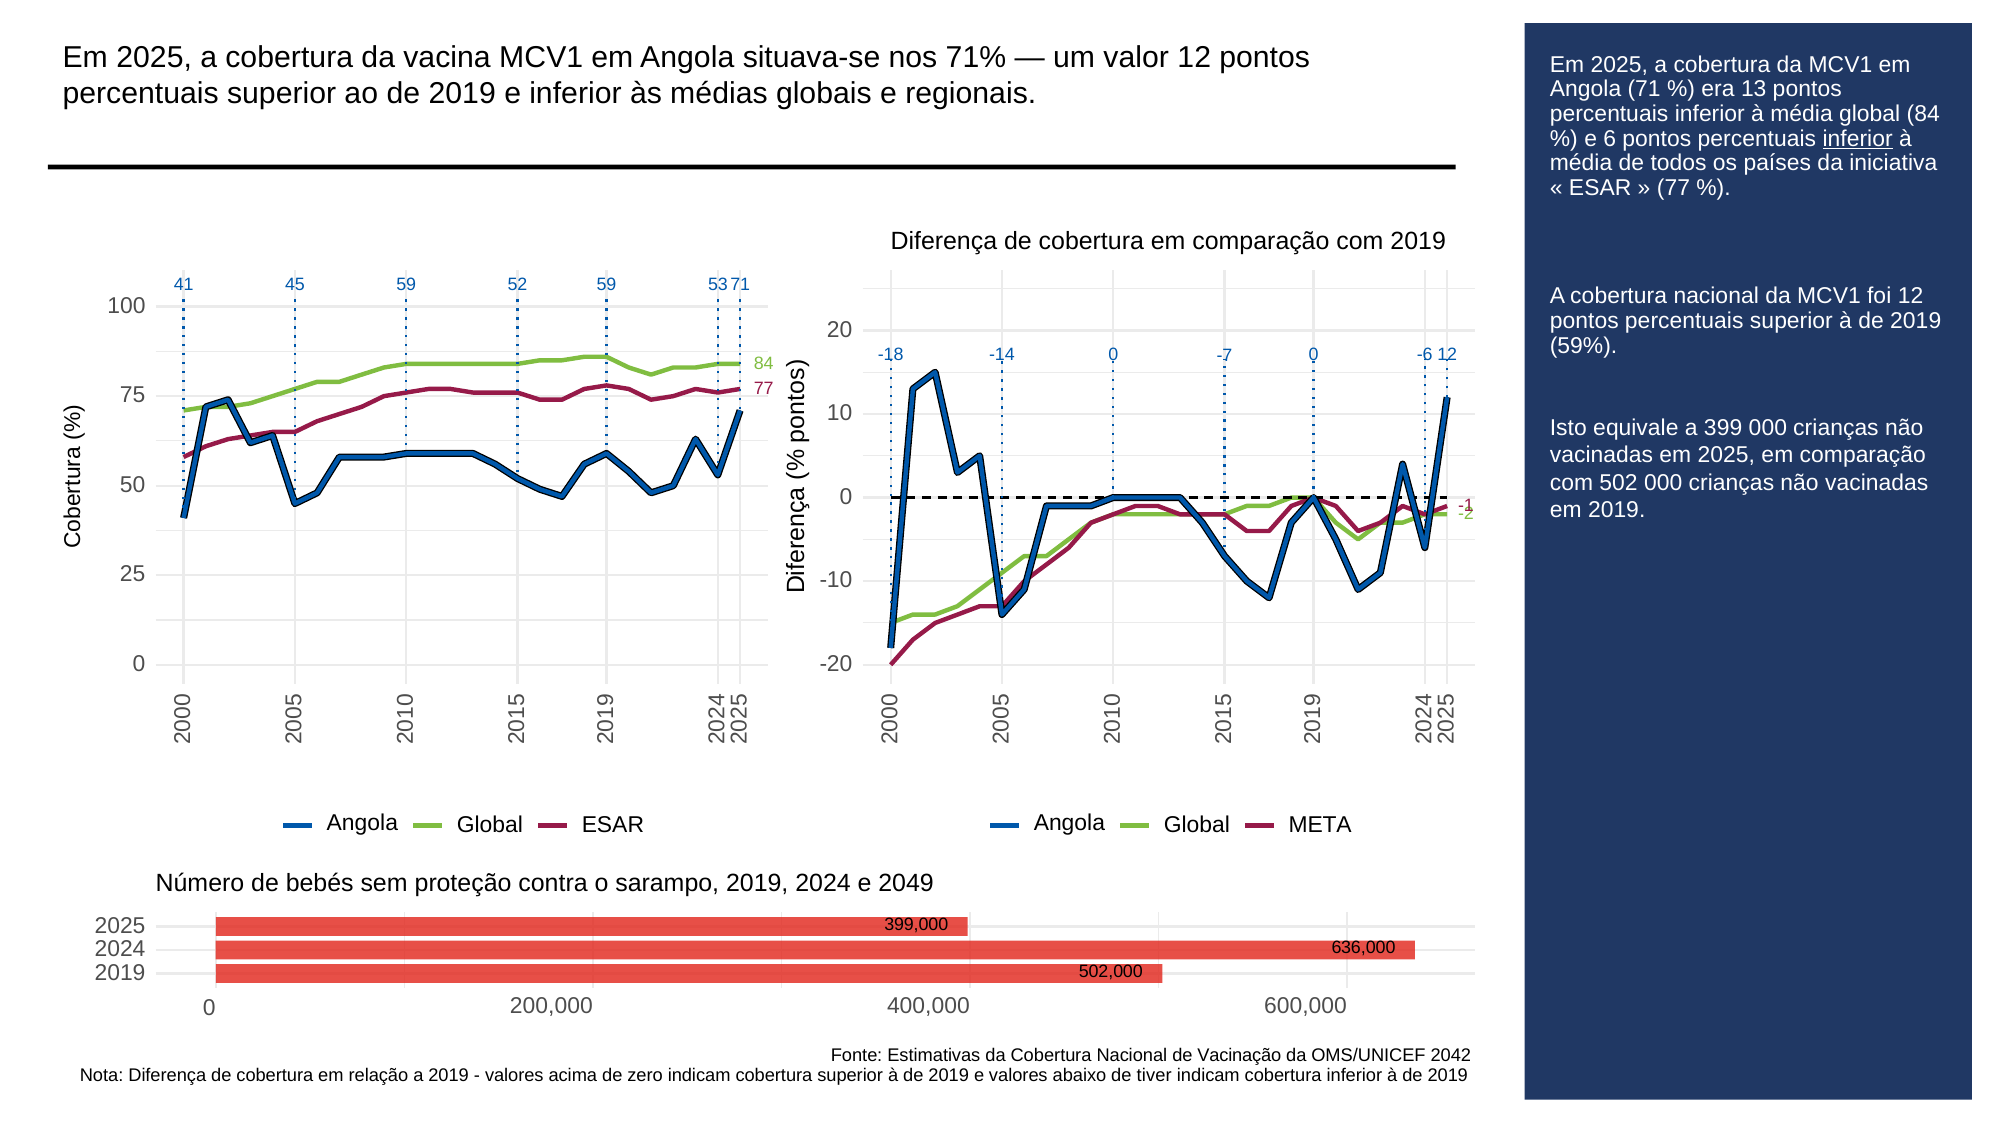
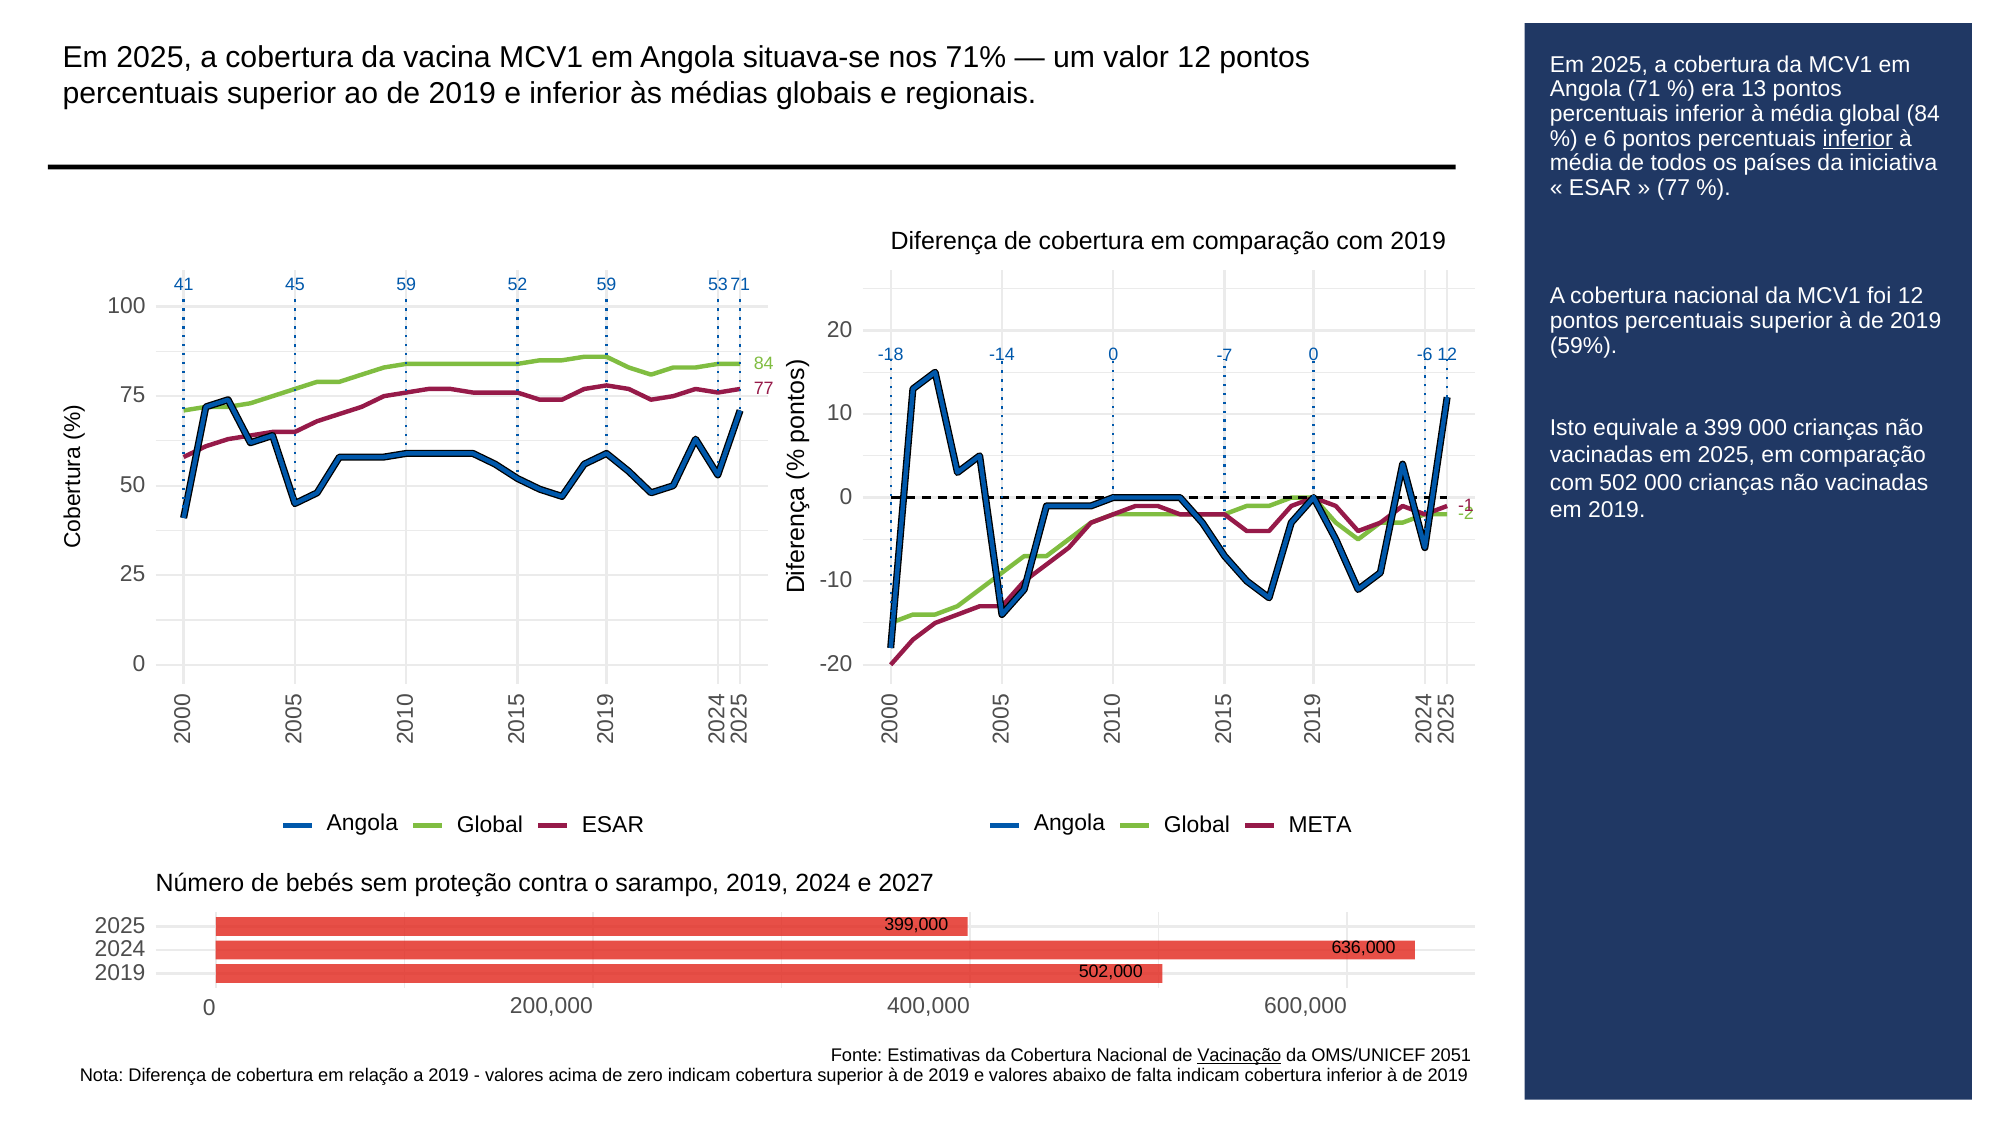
2049: 2049 -> 2027
Vacinação underline: none -> present
2042: 2042 -> 2051
tiver: tiver -> falta
